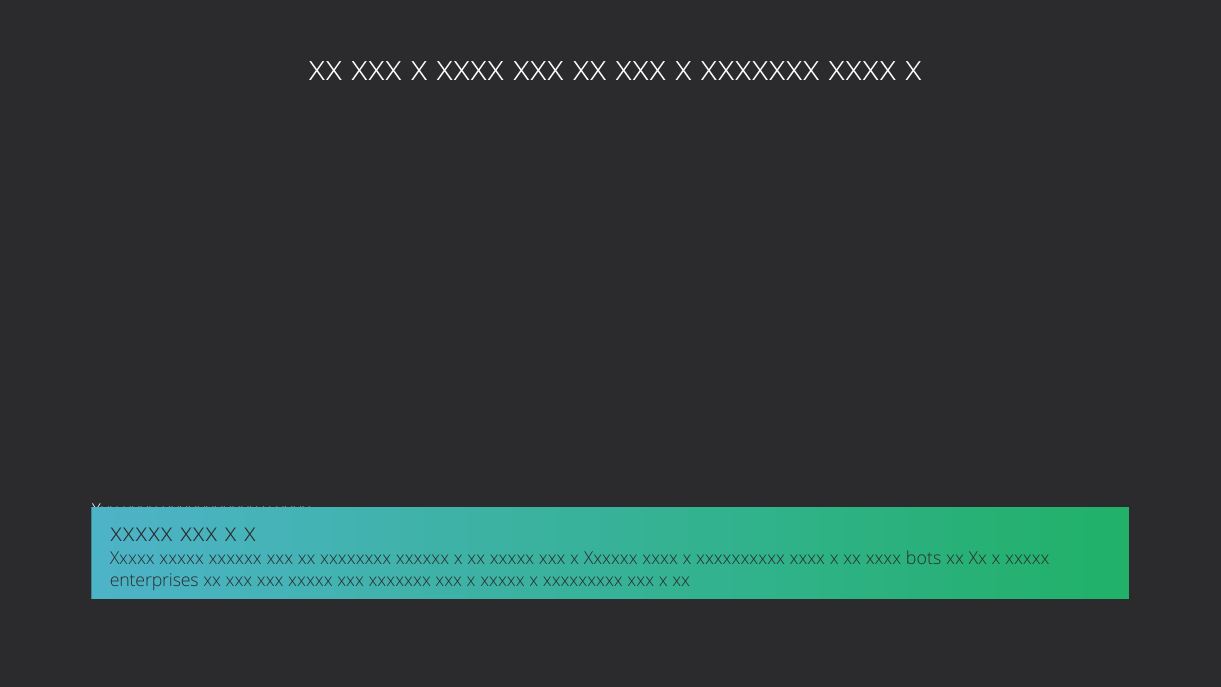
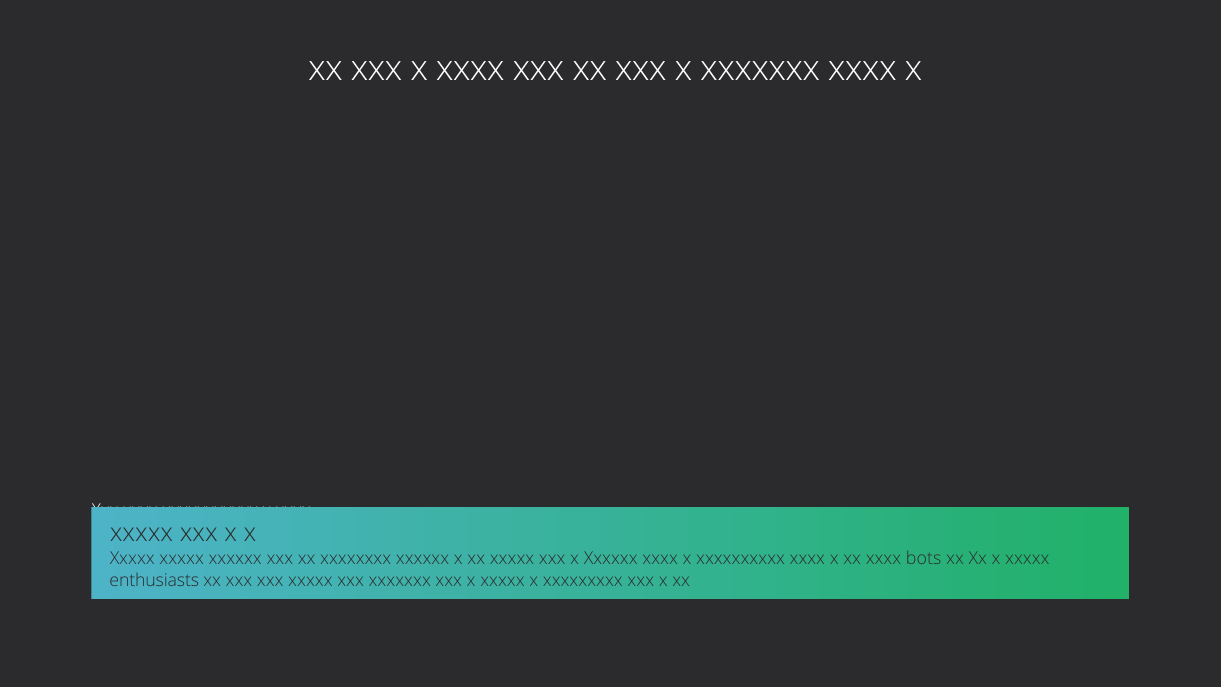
enterprises: enterprises -> enthusiasts
